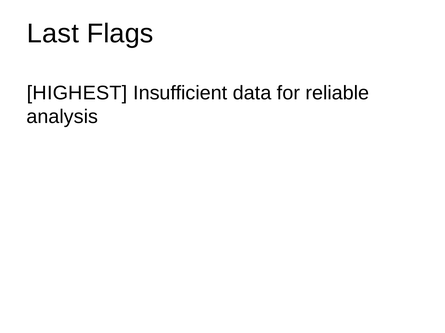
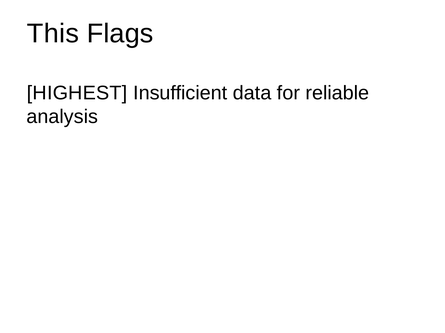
Last: Last -> This
